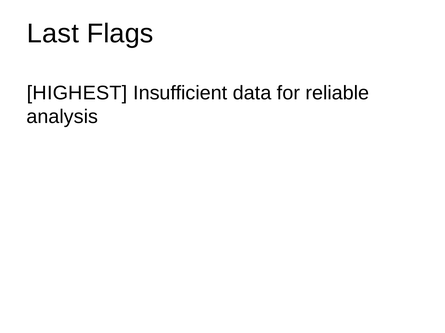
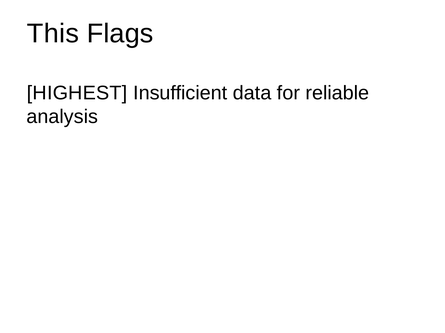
Last: Last -> This
